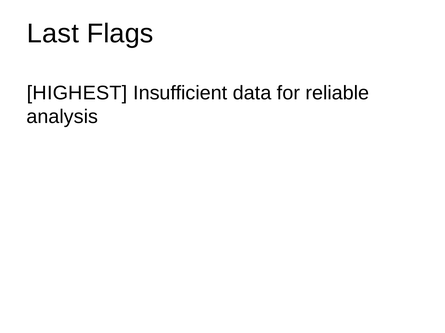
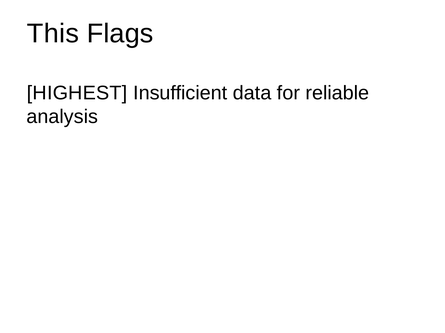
Last: Last -> This
